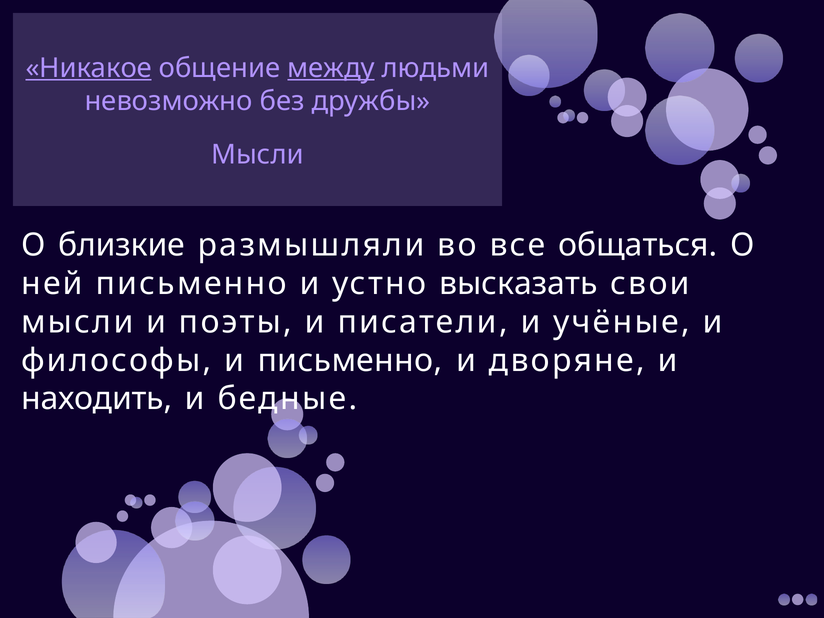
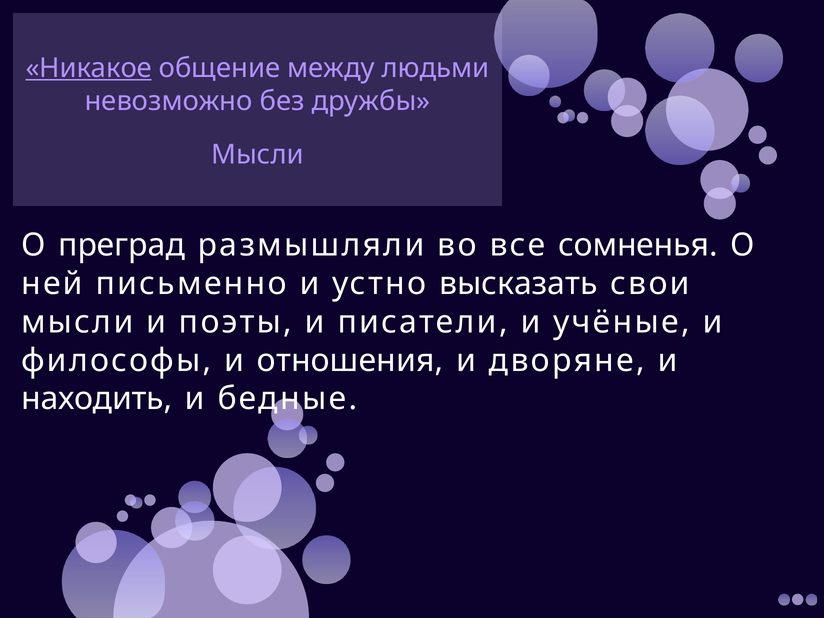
между underline: present -> none
близкие: близкие -> преград
общаться: общаться -> сомненья
и письменно: письменно -> отношения
